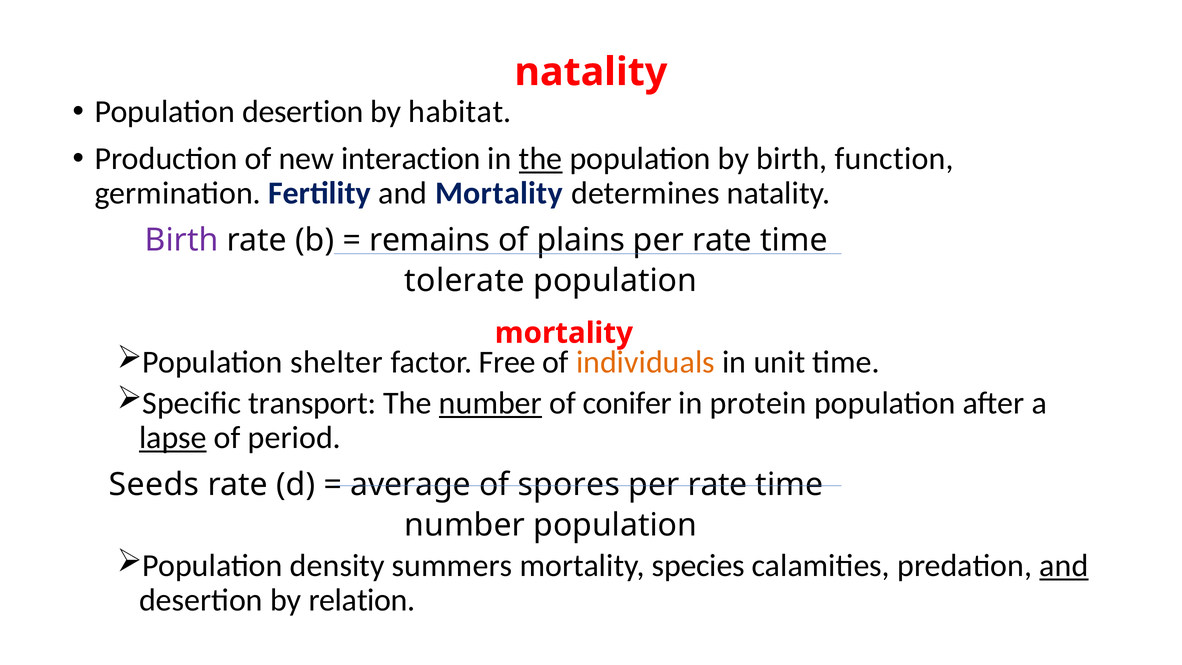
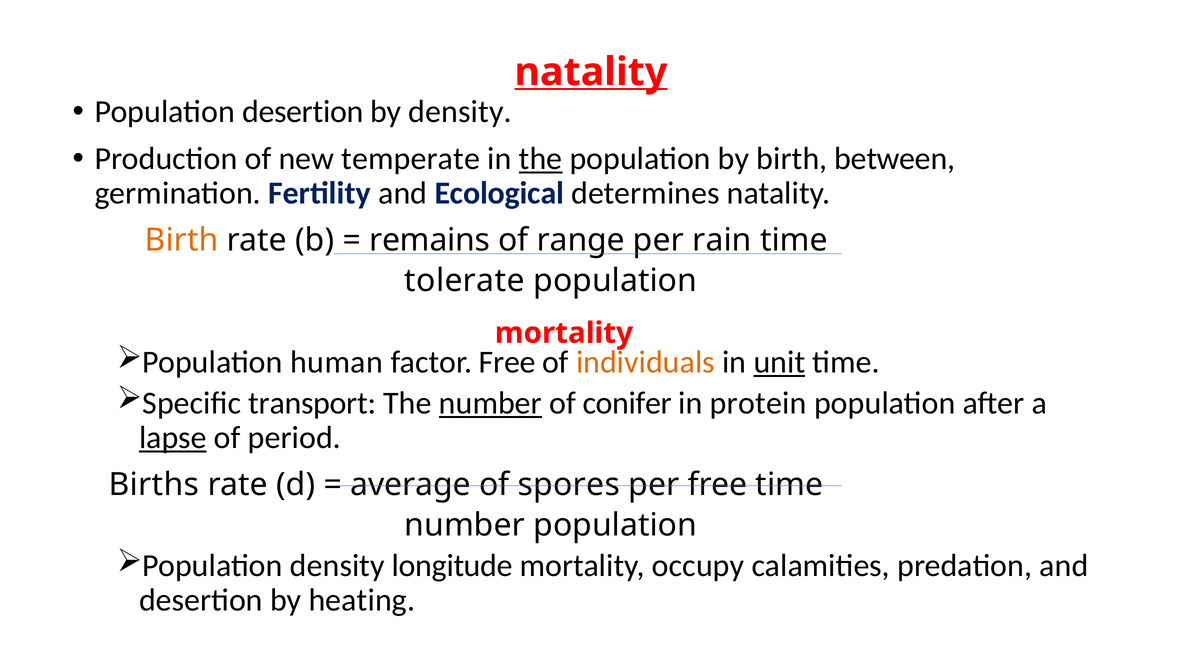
natality at (591, 72) underline: none -> present
by habitat: habitat -> density
interaction: interaction -> temperate
function: function -> between
and Mortality: Mortality -> Ecological
Birth at (182, 240) colour: purple -> orange
plains: plains -> range
rate at (722, 240): rate -> rain
shelter: shelter -> human
unit underline: none -> present
Seeds: Seeds -> Births
rate at (718, 484): rate -> free
summers: summers -> longitude
species: species -> occupy
and at (1064, 566) underline: present -> none
relation: relation -> heating
